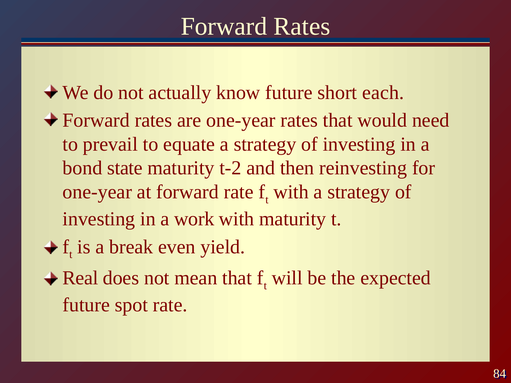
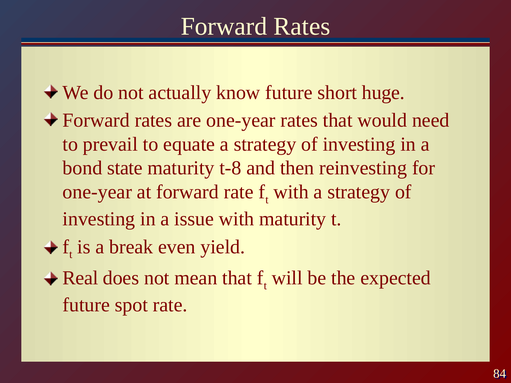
each: each -> huge
t-2: t-2 -> t-8
work: work -> issue
